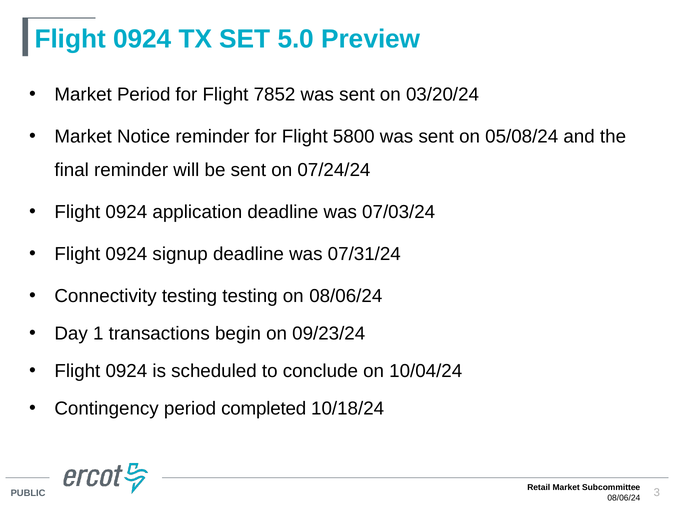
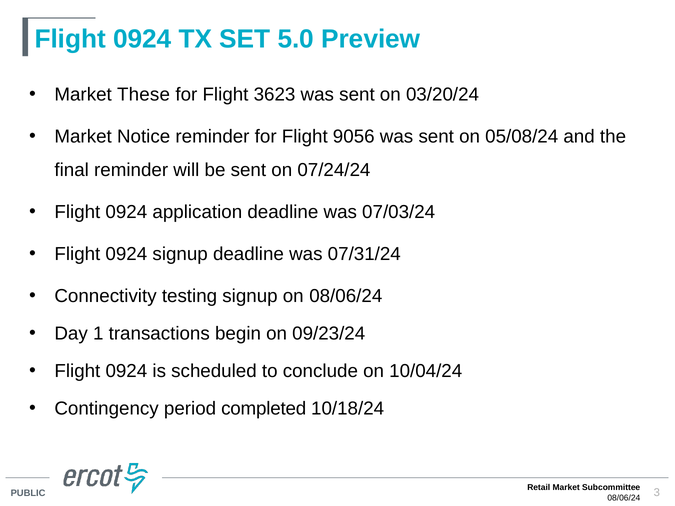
Market Period: Period -> These
7852: 7852 -> 3623
5800: 5800 -> 9056
testing testing: testing -> signup
